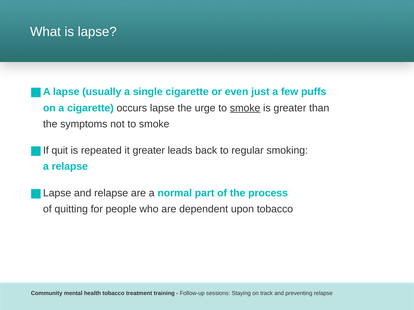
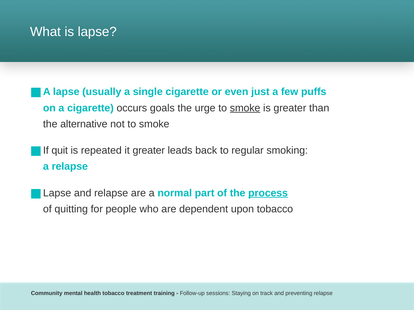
occurs lapse: lapse -> goals
symptoms: symptoms -> alternative
process underline: none -> present
